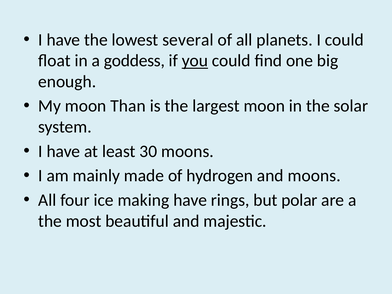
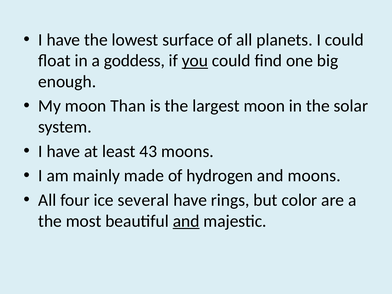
several: several -> surface
30: 30 -> 43
making: making -> several
polar: polar -> color
and at (186, 221) underline: none -> present
